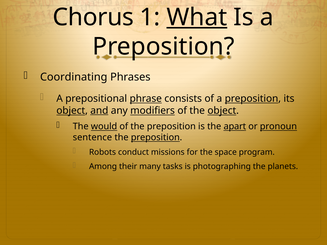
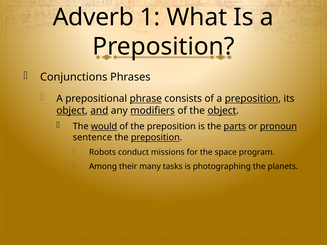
Chorus: Chorus -> Adverb
What underline: present -> none
Coordinating: Coordinating -> Conjunctions
apart: apart -> parts
